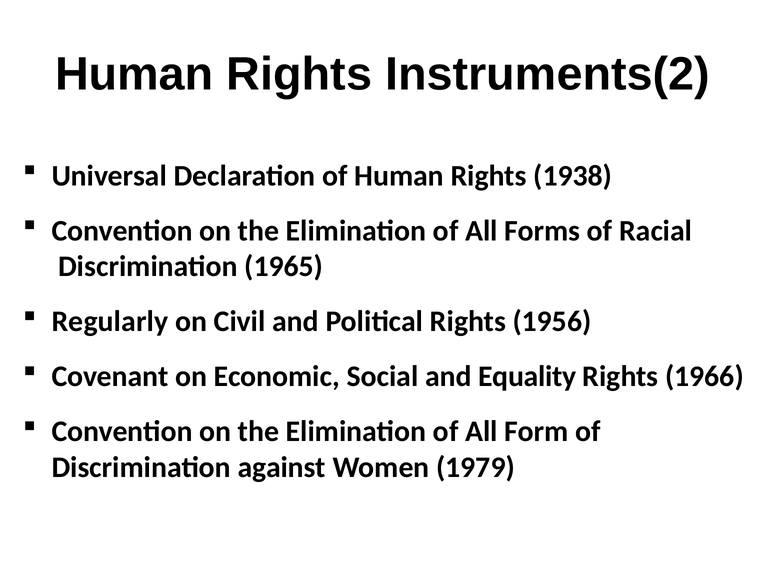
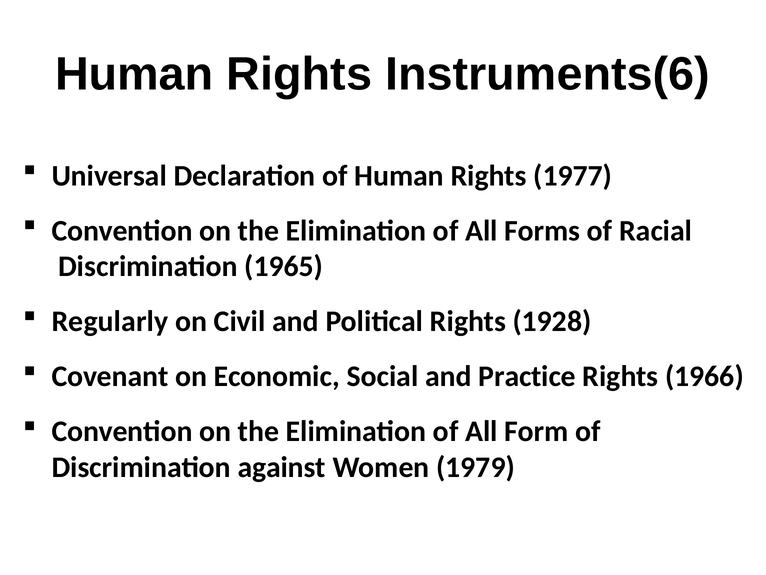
Instruments(2: Instruments(2 -> Instruments(6
1938: 1938 -> 1977
1956: 1956 -> 1928
Equality: Equality -> Practice
